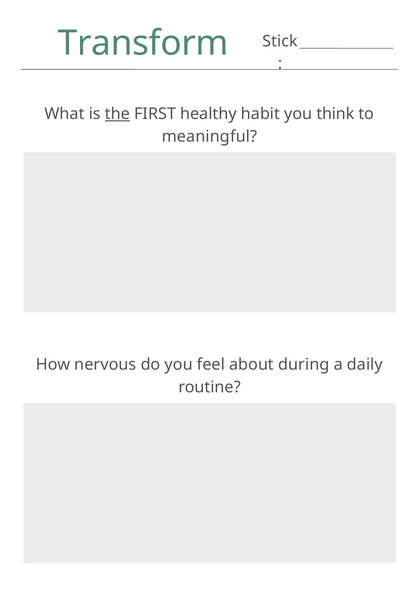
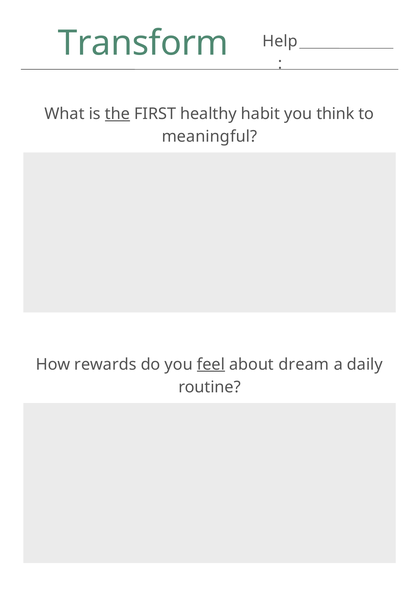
Stick: Stick -> Help
nervous: nervous -> rewards
feel underline: none -> present
during: during -> dream
